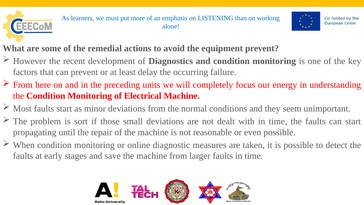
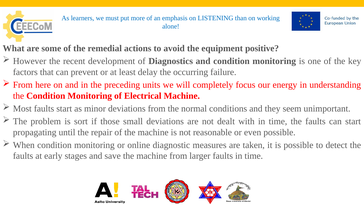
equipment prevent: prevent -> positive
